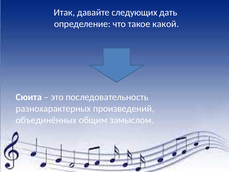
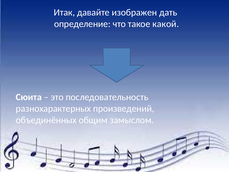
следующих: следующих -> изображен
